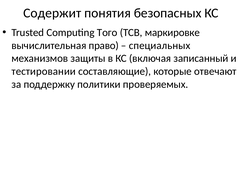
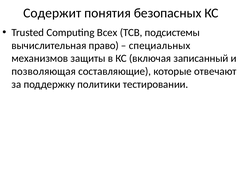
Того: Того -> Всех
маркировке: маркировке -> подсистемы
тестировании: тестировании -> позволяющая
проверяемых: проверяемых -> тестировании
